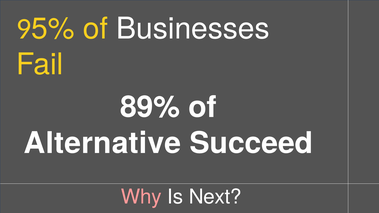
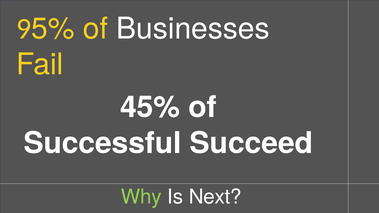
89%: 89% -> 45%
Alternative: Alternative -> Successful
Why colour: pink -> light green
